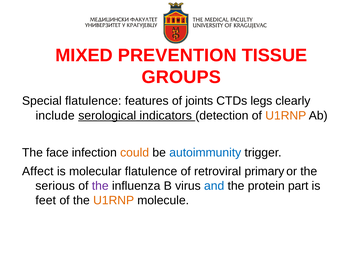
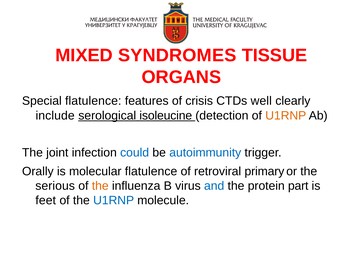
PREVENTION: PREVENTION -> SYNDROMES
GROUPS: GROUPS -> ORGANS
joints: joints -> crisis
legs: legs -> well
indicators: indicators -> isoleucine
face: face -> joint
could colour: orange -> blue
Affect: Affect -> Orally
the at (100, 185) colour: purple -> orange
U1RNP at (114, 200) colour: orange -> blue
